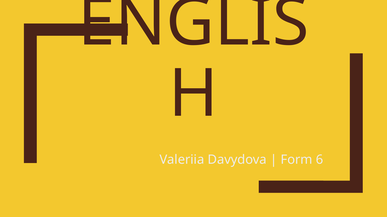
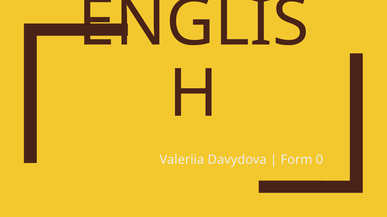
6: 6 -> 0
